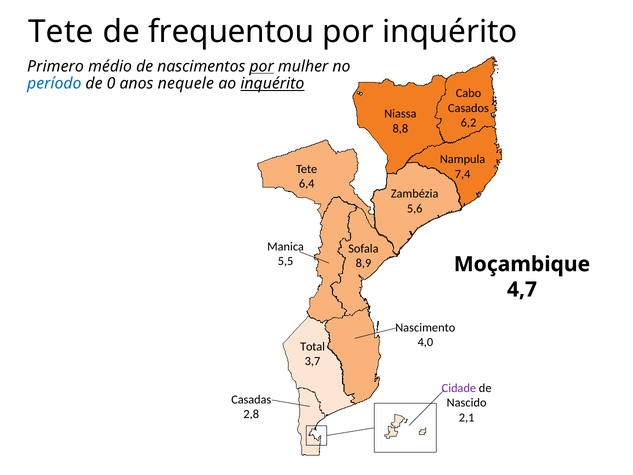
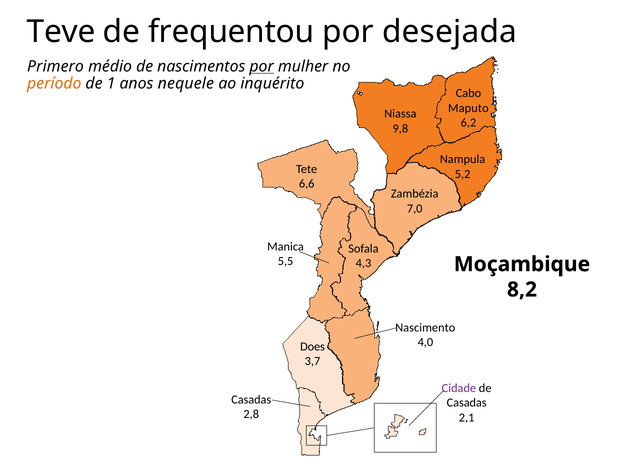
Tete at (61, 32): Tete -> Teve
por inquérito: inquérito -> desejada
período colour: blue -> orange
0: 0 -> 1
inquérito at (272, 84) underline: present -> none
Casados: Casados -> Maputo
8,8: 8,8 -> 9,8
7,4: 7,4 -> 5,2
6,4: 6,4 -> 6,6
5,6: 5,6 -> 7,0
8,9: 8,9 -> 4,3
4,7: 4,7 -> 8,2
Total: Total -> Does
Nascido at (467, 403): Nascido -> Casadas
